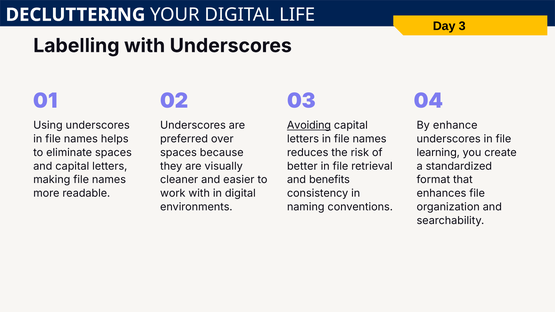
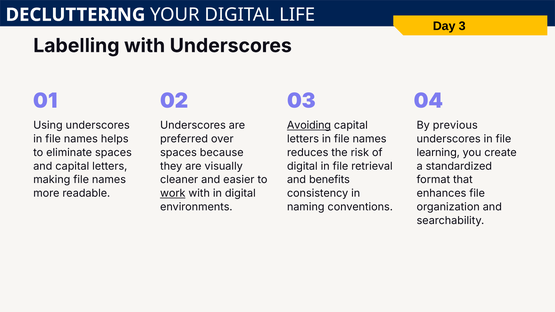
enhance: enhance -> previous
better at (302, 166): better -> digital
work underline: none -> present
